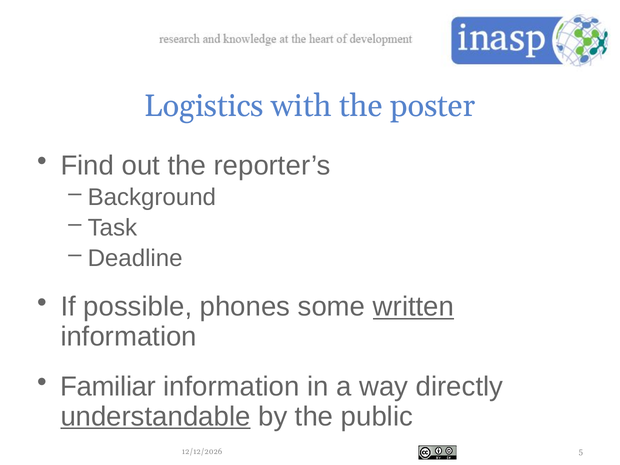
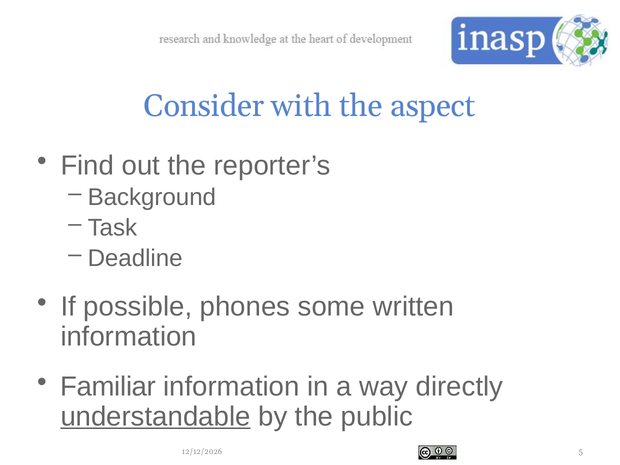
Logistics: Logistics -> Consider
poster: poster -> aspect
written underline: present -> none
